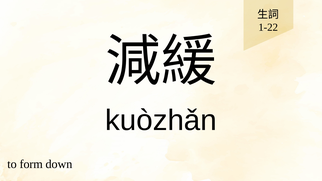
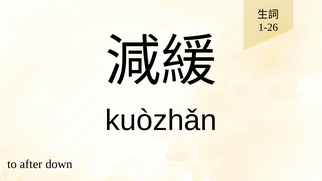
1-22: 1-22 -> 1-26
form: form -> after
